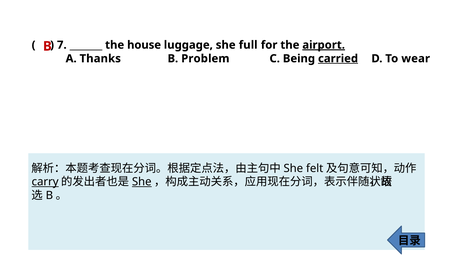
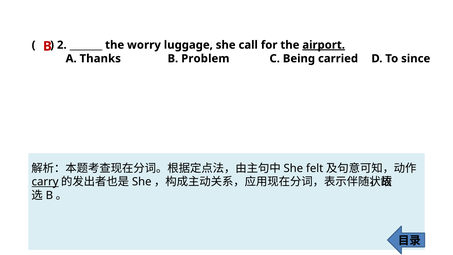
7: 7 -> 2
house: house -> worry
full: full -> call
carried underline: present -> none
wear: wear -> since
She at (142, 182) underline: present -> none
